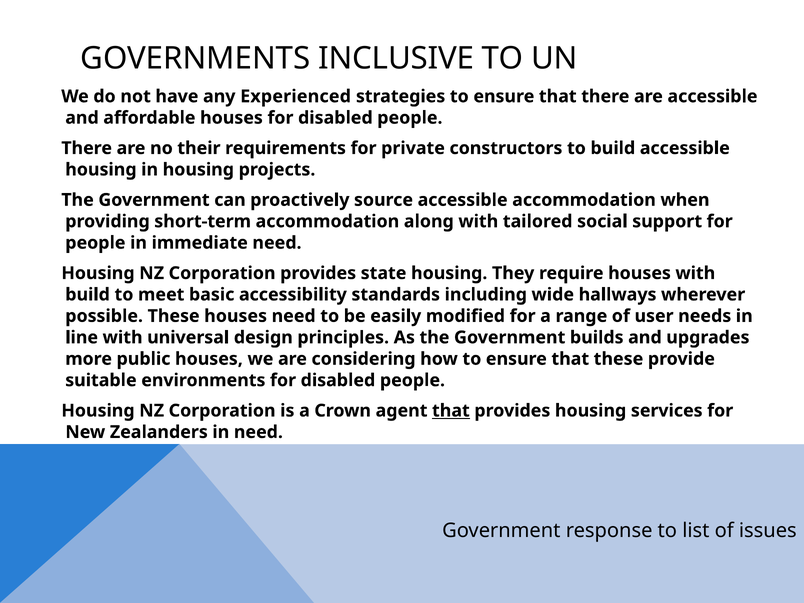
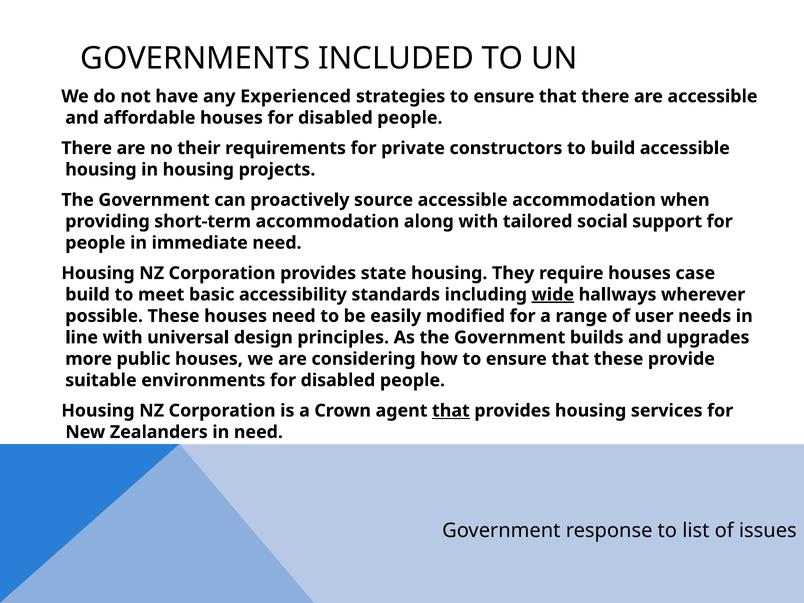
INCLUSIVE: INCLUSIVE -> INCLUDED
houses with: with -> case
wide underline: none -> present
